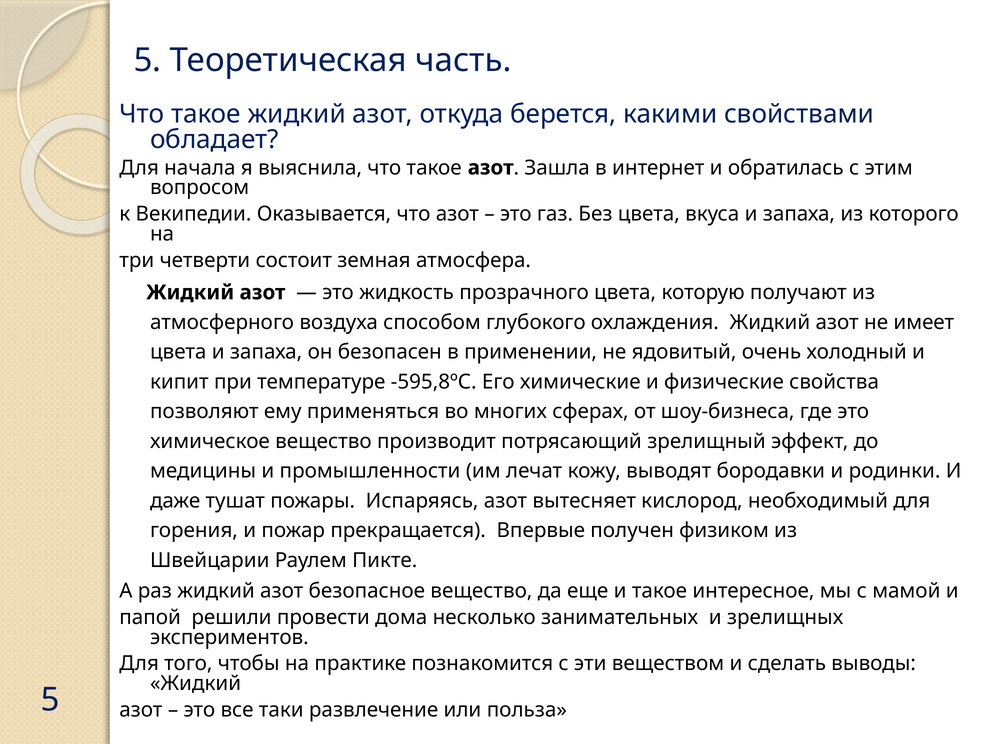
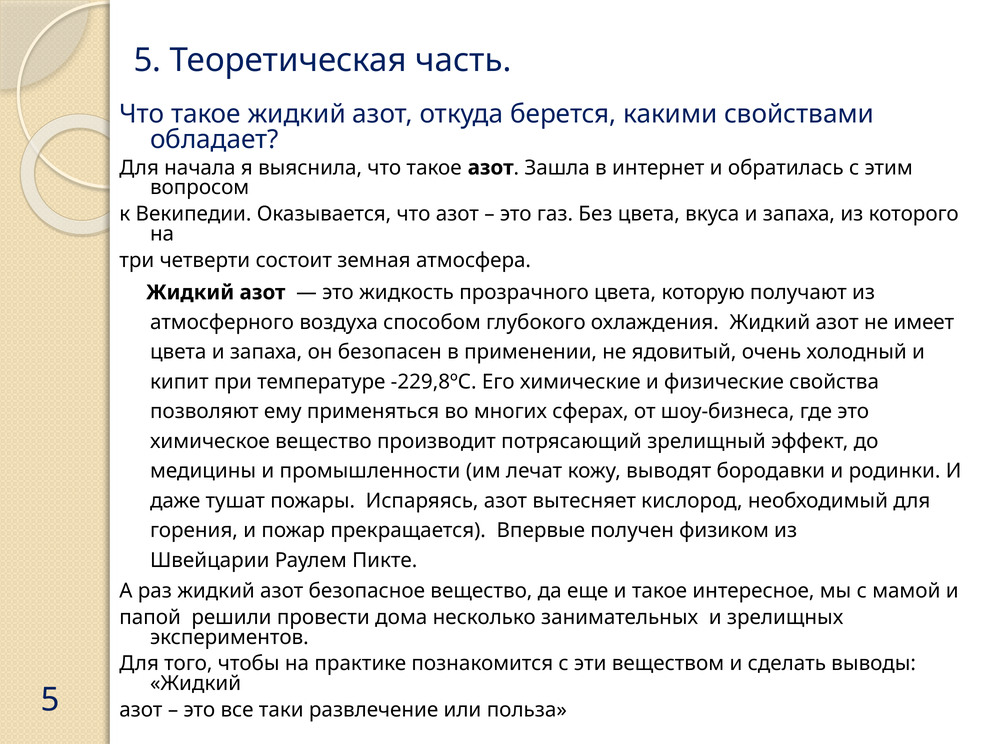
-595,8ºС: -595,8ºС -> -229,8ºС
